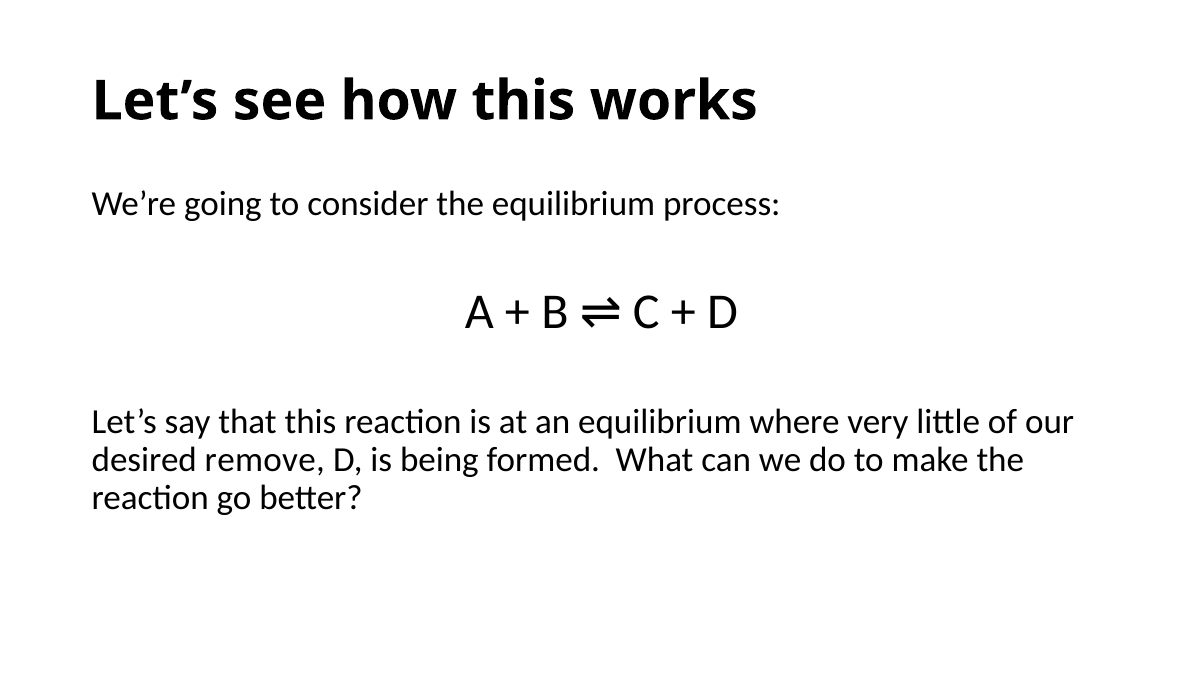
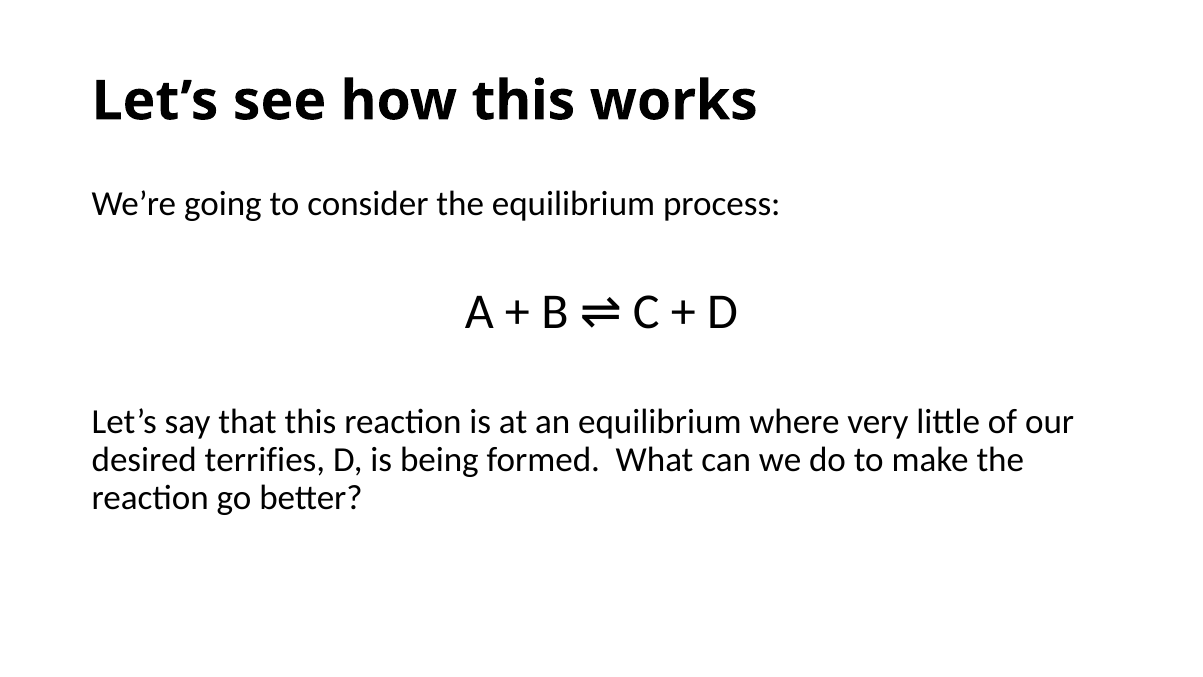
remove: remove -> terrifies
